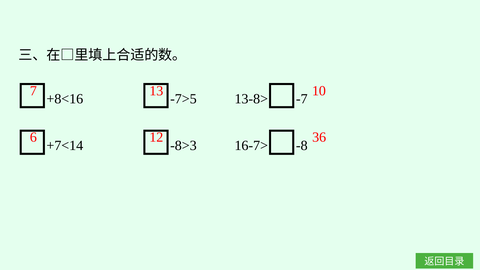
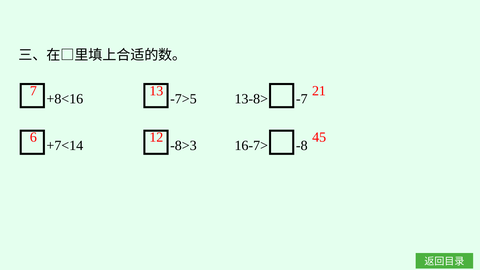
10: 10 -> 21
36: 36 -> 45
